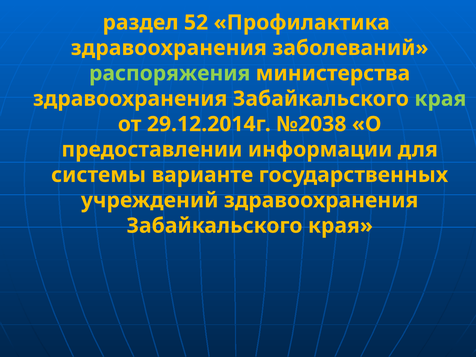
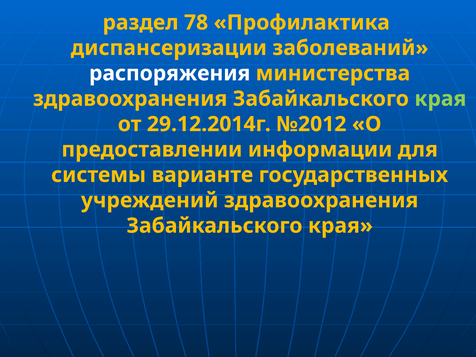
52: 52 -> 78
здравоохранения at (169, 48): здравоохранения -> диспансеризации
распоряжения colour: light green -> white
№2038: №2038 -> №2012
